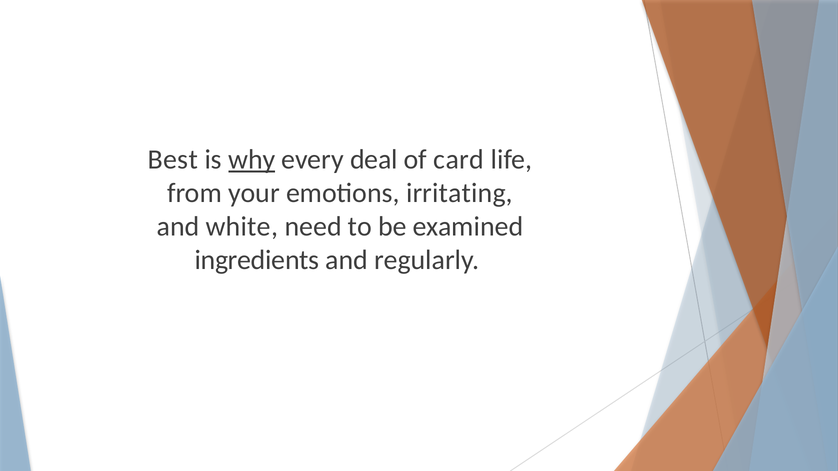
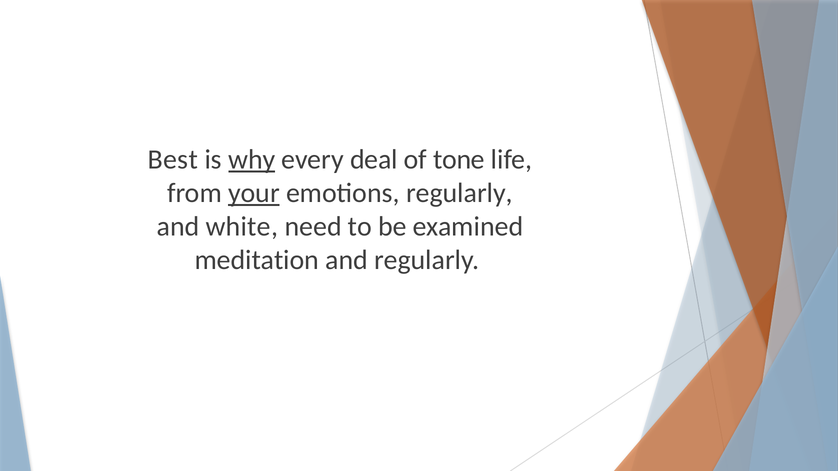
card: card -> tone
your underline: none -> present
emotions irritating: irritating -> regularly
ingredients: ingredients -> meditation
